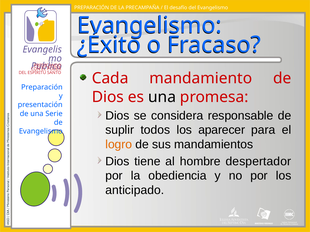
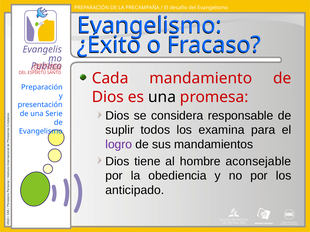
aparecer: aparecer -> examina
logro colour: orange -> purple
despertador: despertador -> aconsejable
